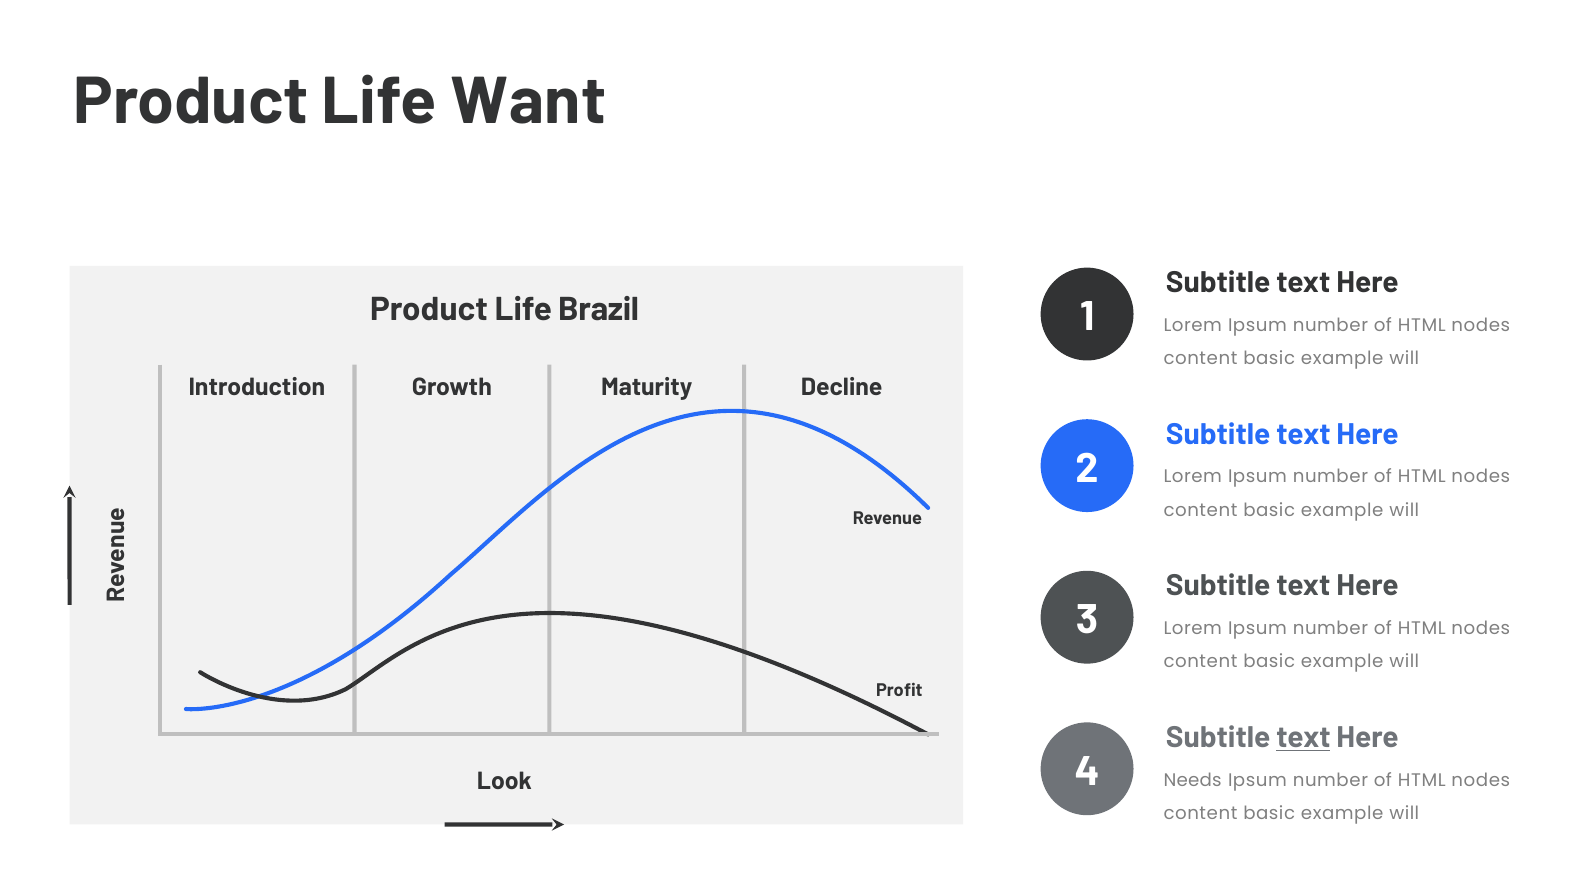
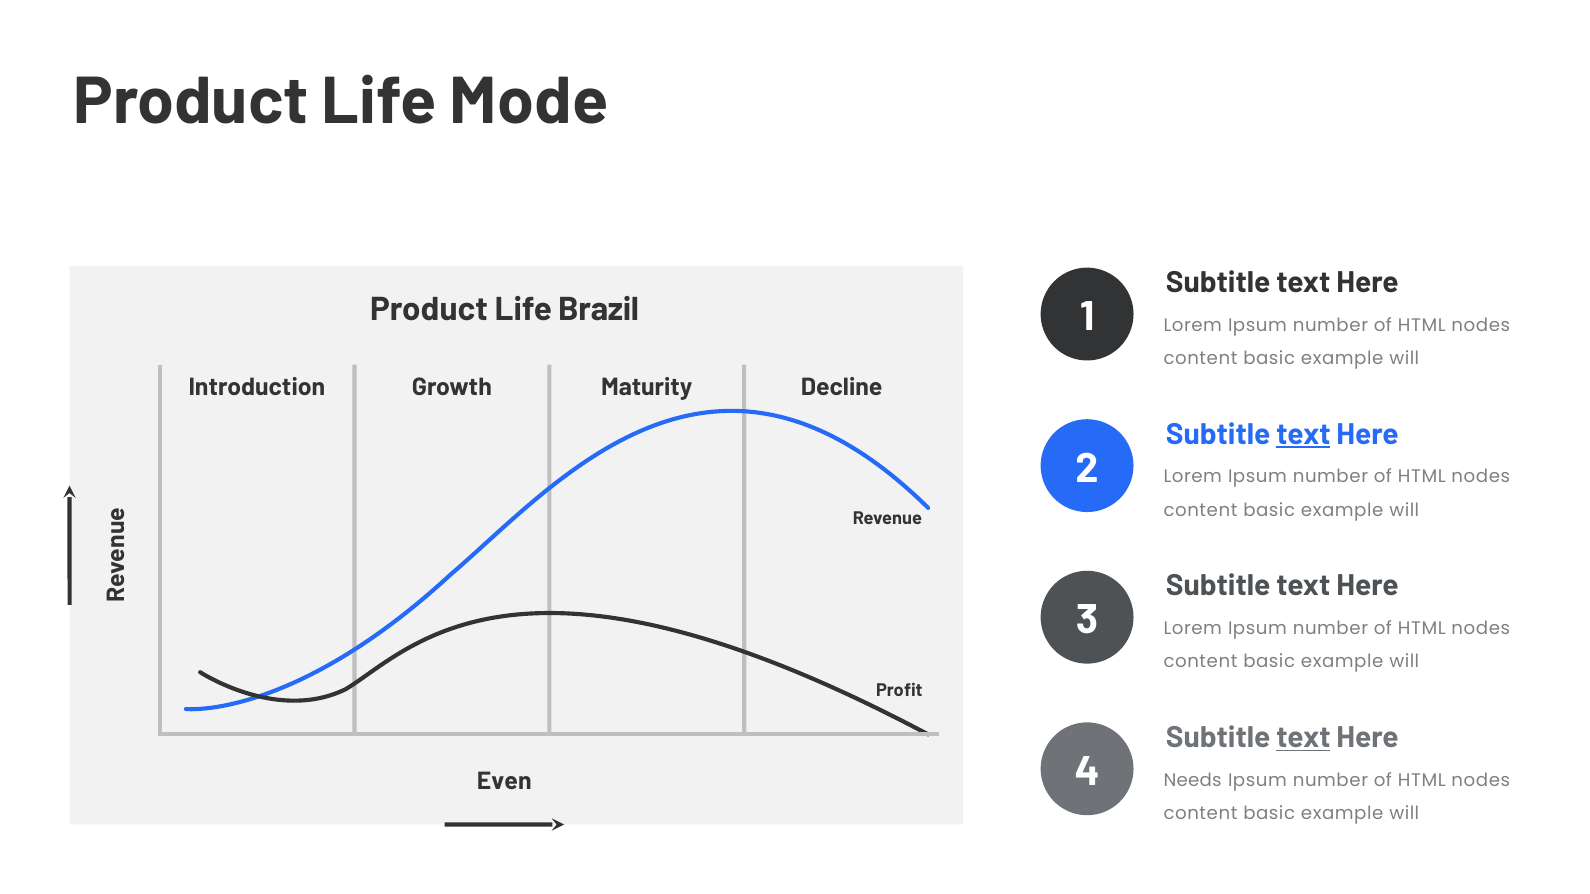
Want: Want -> Mode
text at (1303, 435) underline: none -> present
Look: Look -> Even
